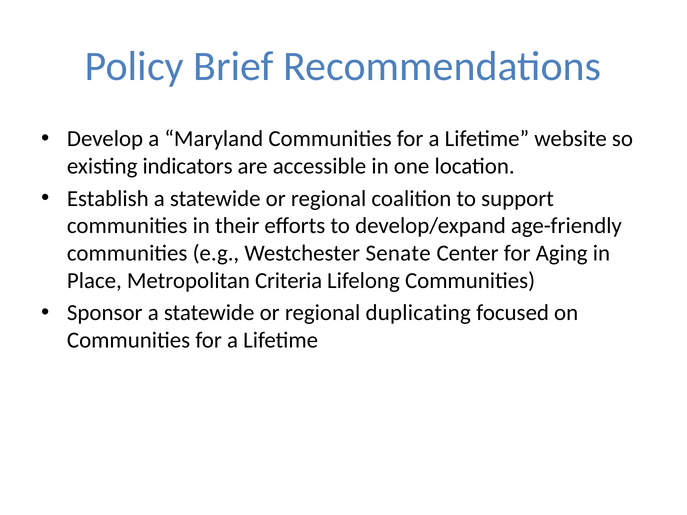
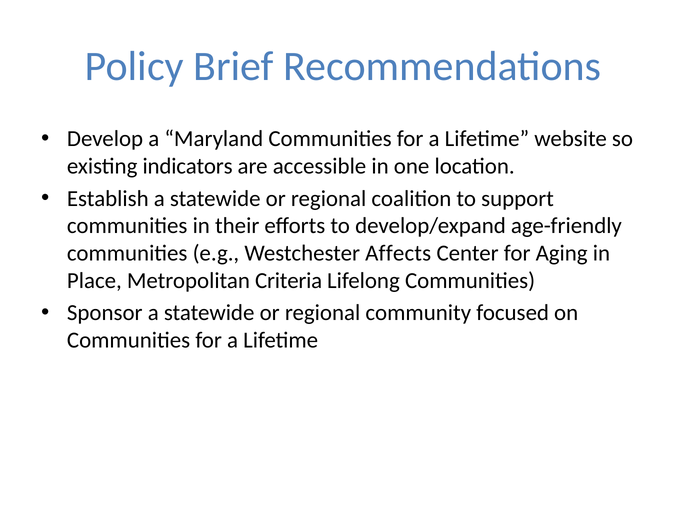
Senate: Senate -> Affects
duplicating: duplicating -> community
